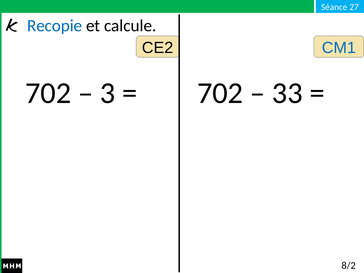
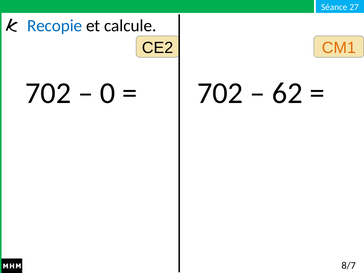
CM1 colour: blue -> orange
3: 3 -> 0
33: 33 -> 62
8/2: 8/2 -> 8/7
